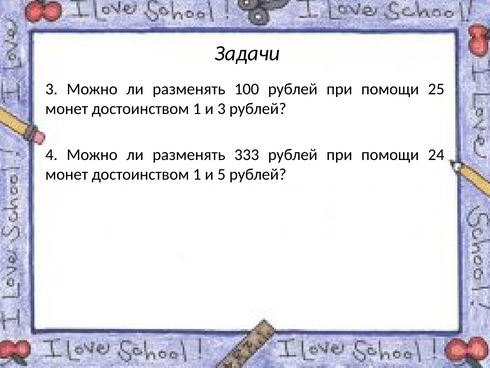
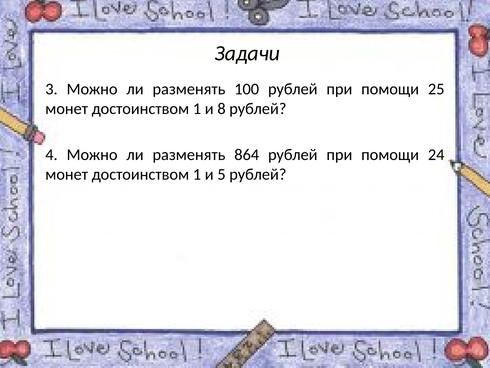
и 3: 3 -> 8
333: 333 -> 864
